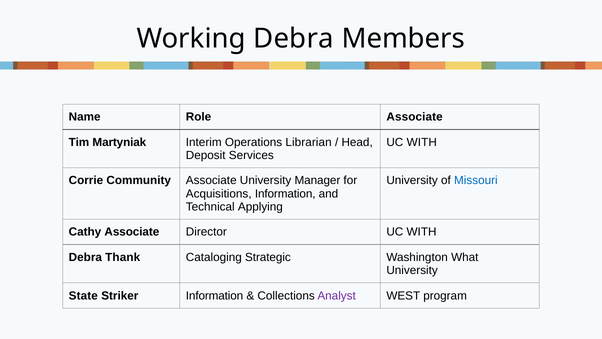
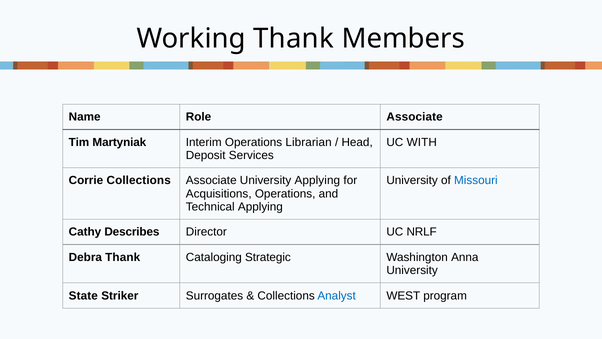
Working Debra: Debra -> Thank
Corrie Community: Community -> Collections
University Manager: Manager -> Applying
Acquisitions Information: Information -> Operations
Cathy Associate: Associate -> Describes
Director UC WITH: WITH -> NRLF
What: What -> Anna
Striker Information: Information -> Surrogates
Analyst colour: purple -> blue
